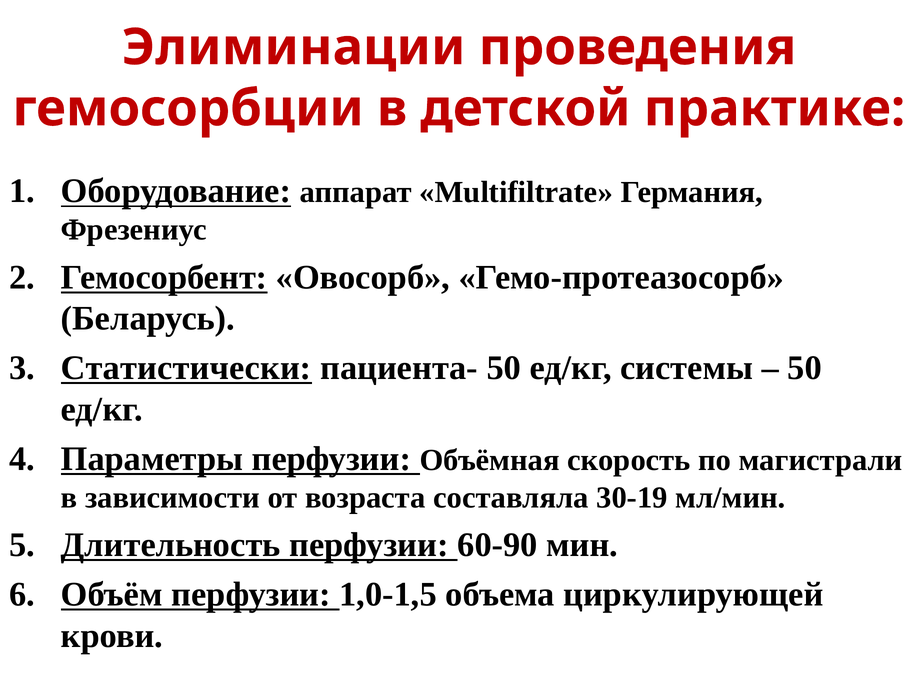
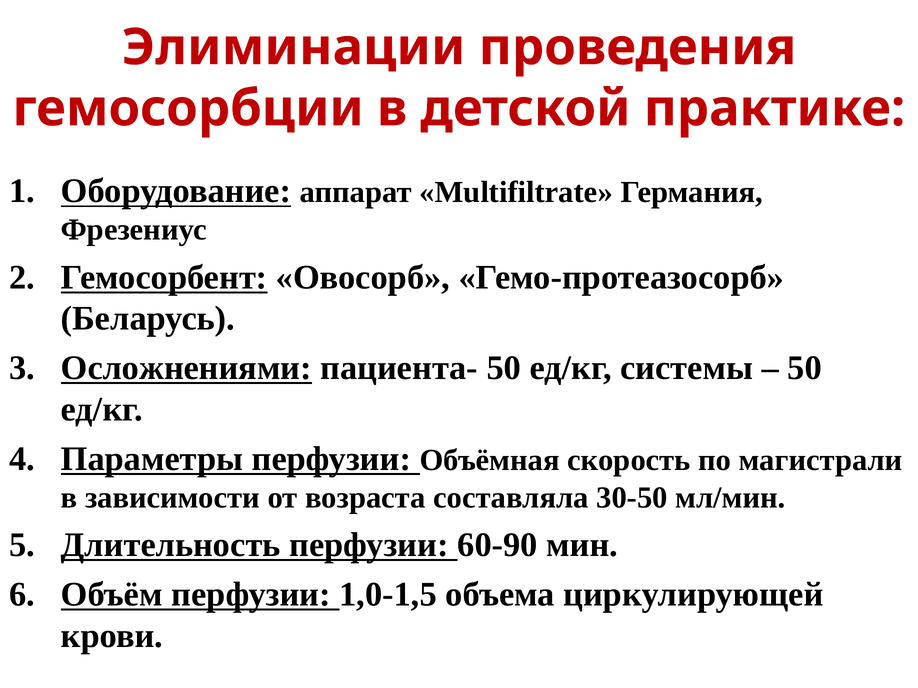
Статистически: Статистически -> Осложнениями
30-19: 30-19 -> 30-50
